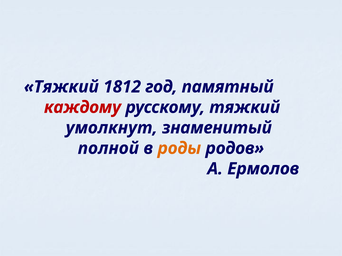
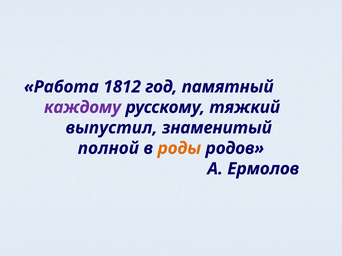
Тяжкий at (61, 87): Тяжкий -> Работа
каждому colour: red -> purple
умолкнут: умолкнут -> выпустил
